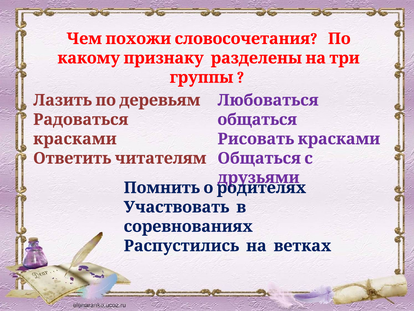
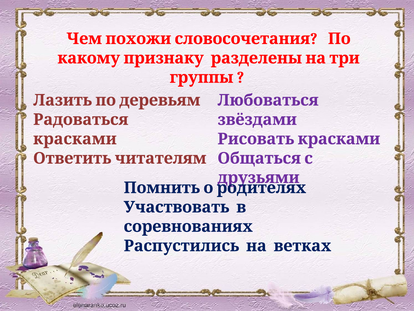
общаться: общаться -> звёздами
